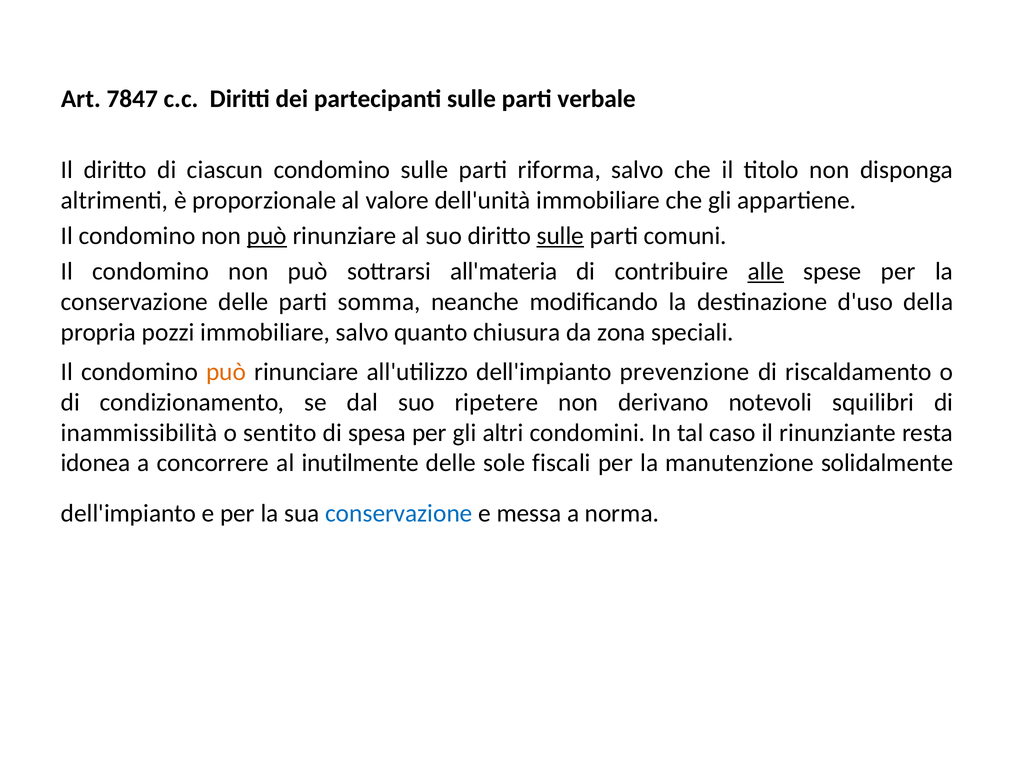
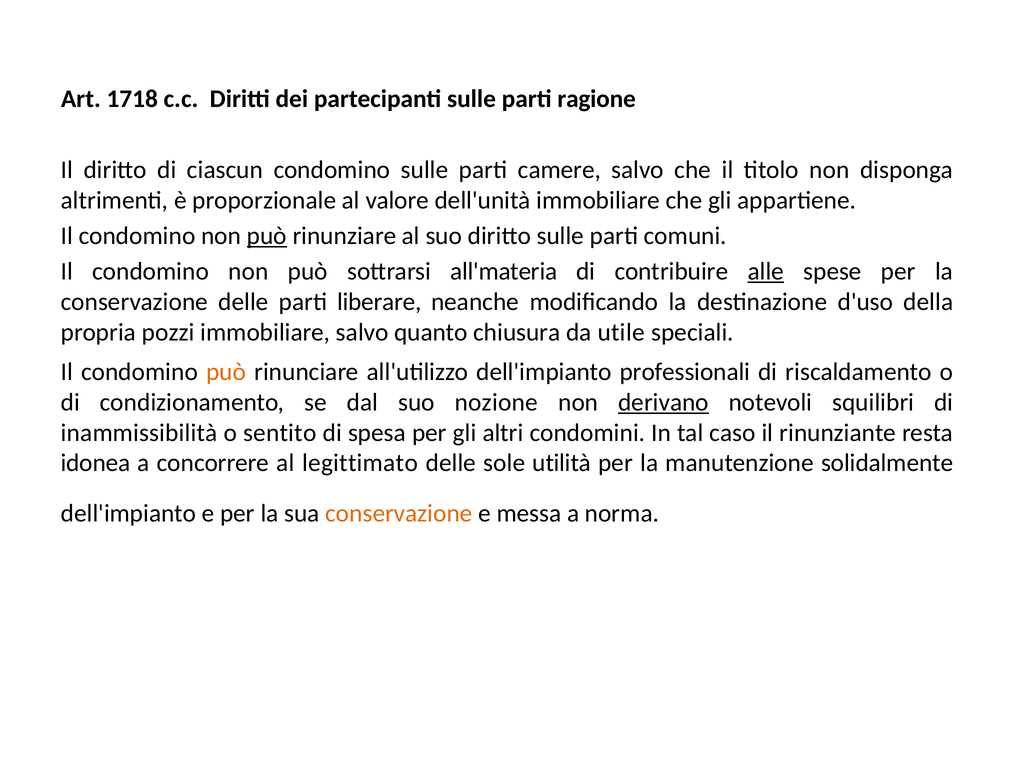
7847: 7847 -> 1718
verbale: verbale -> ragione
riforma: riforma -> camere
sulle at (560, 236) underline: present -> none
somma: somma -> liberare
zona: zona -> utile
prevenzione: prevenzione -> professionali
ripetere: ripetere -> nozione
derivano underline: none -> present
inutilmente: inutilmente -> legittimato
fiscali: fiscali -> utilità
conservazione at (399, 513) colour: blue -> orange
